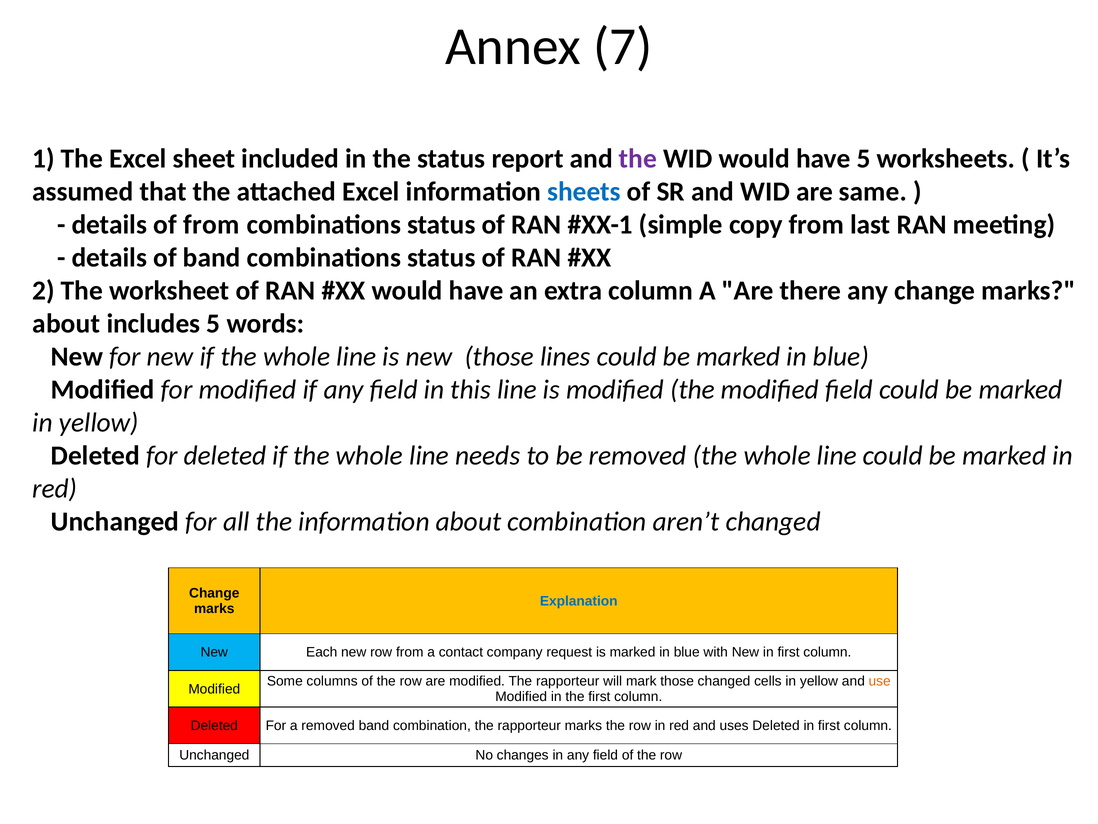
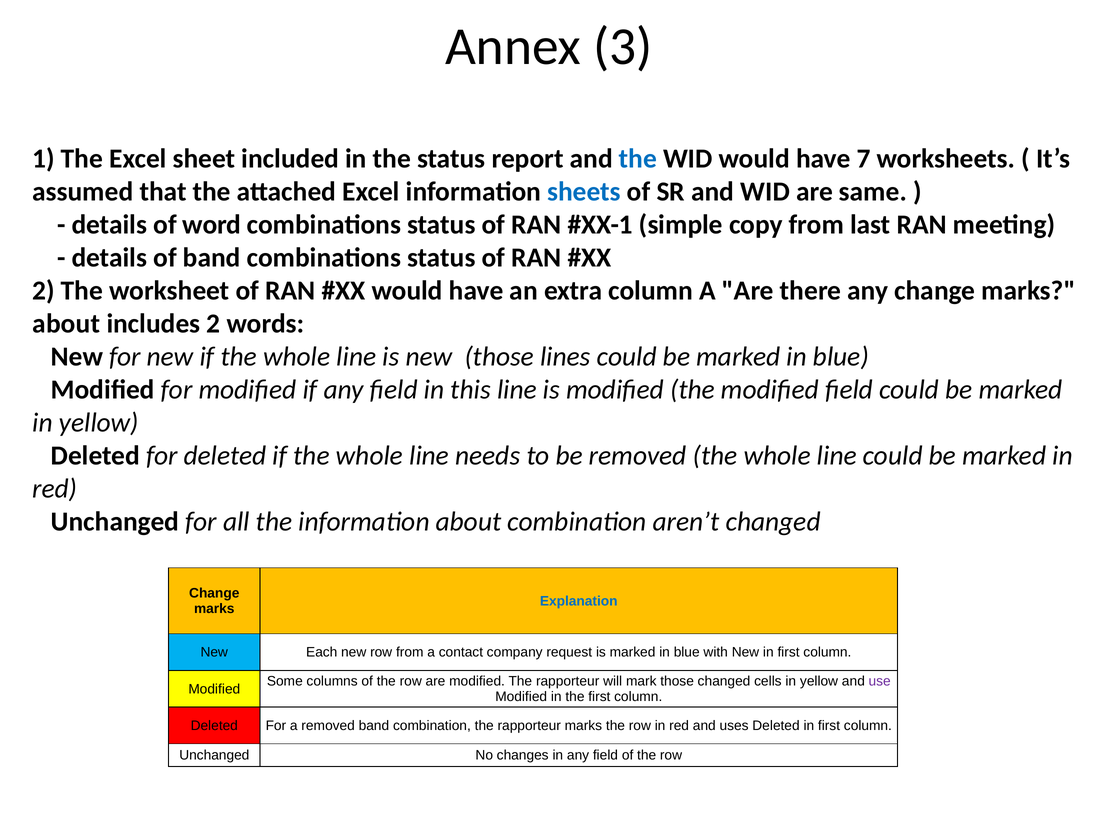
7: 7 -> 3
the at (638, 159) colour: purple -> blue
have 5: 5 -> 7
of from: from -> word
includes 5: 5 -> 2
use colour: orange -> purple
